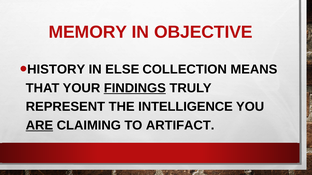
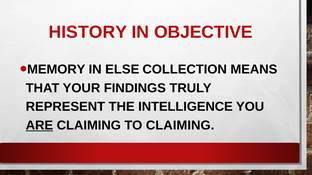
MEMORY: MEMORY -> HISTORY
HISTORY: HISTORY -> MEMORY
FINDINGS underline: present -> none
TO ARTIFACT: ARTIFACT -> CLAIMING
